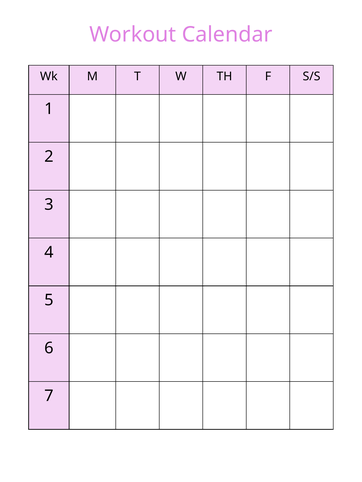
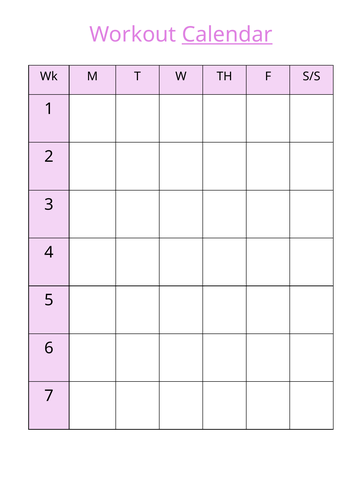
Calendar underline: none -> present
